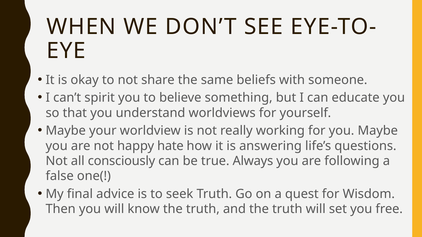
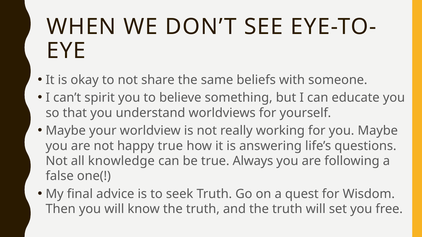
happy hate: hate -> true
consciously: consciously -> knowledge
